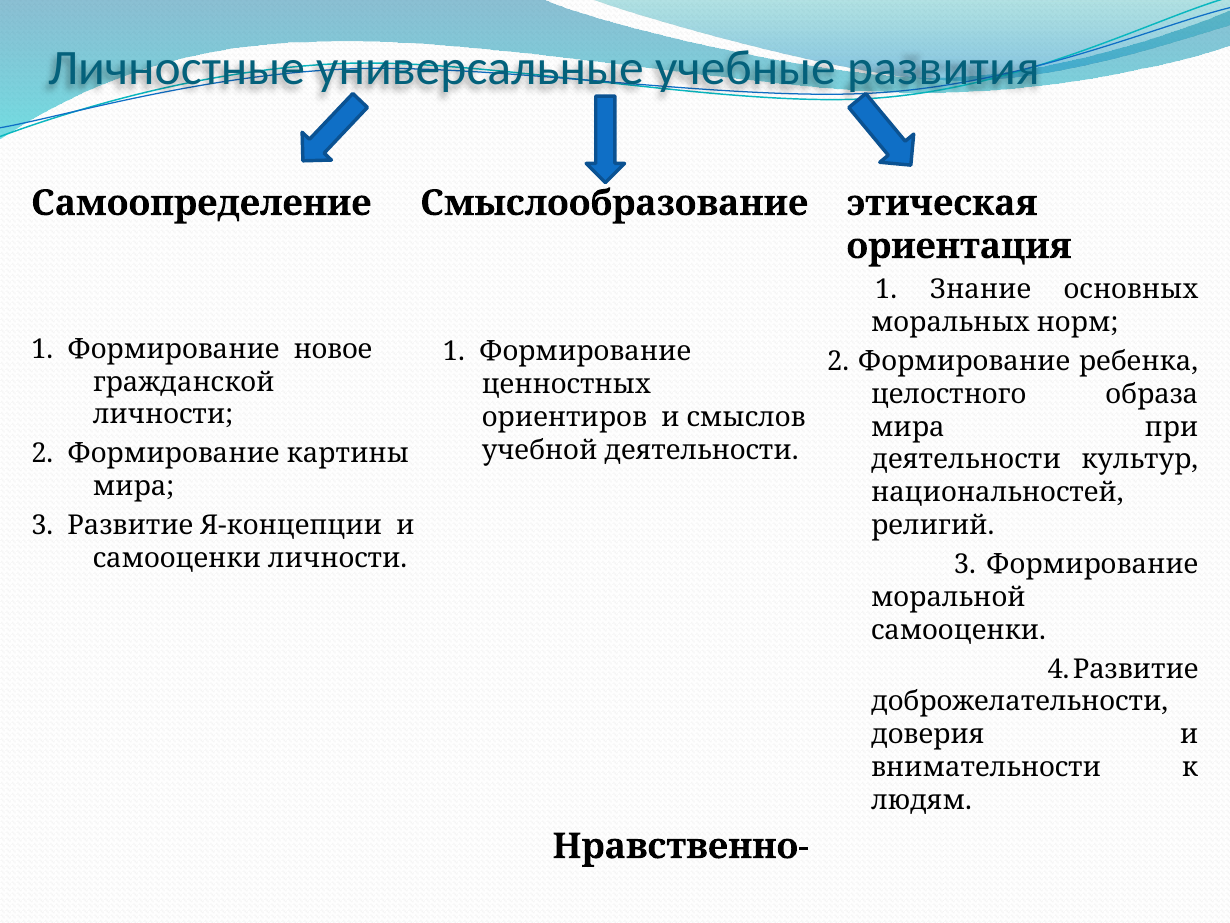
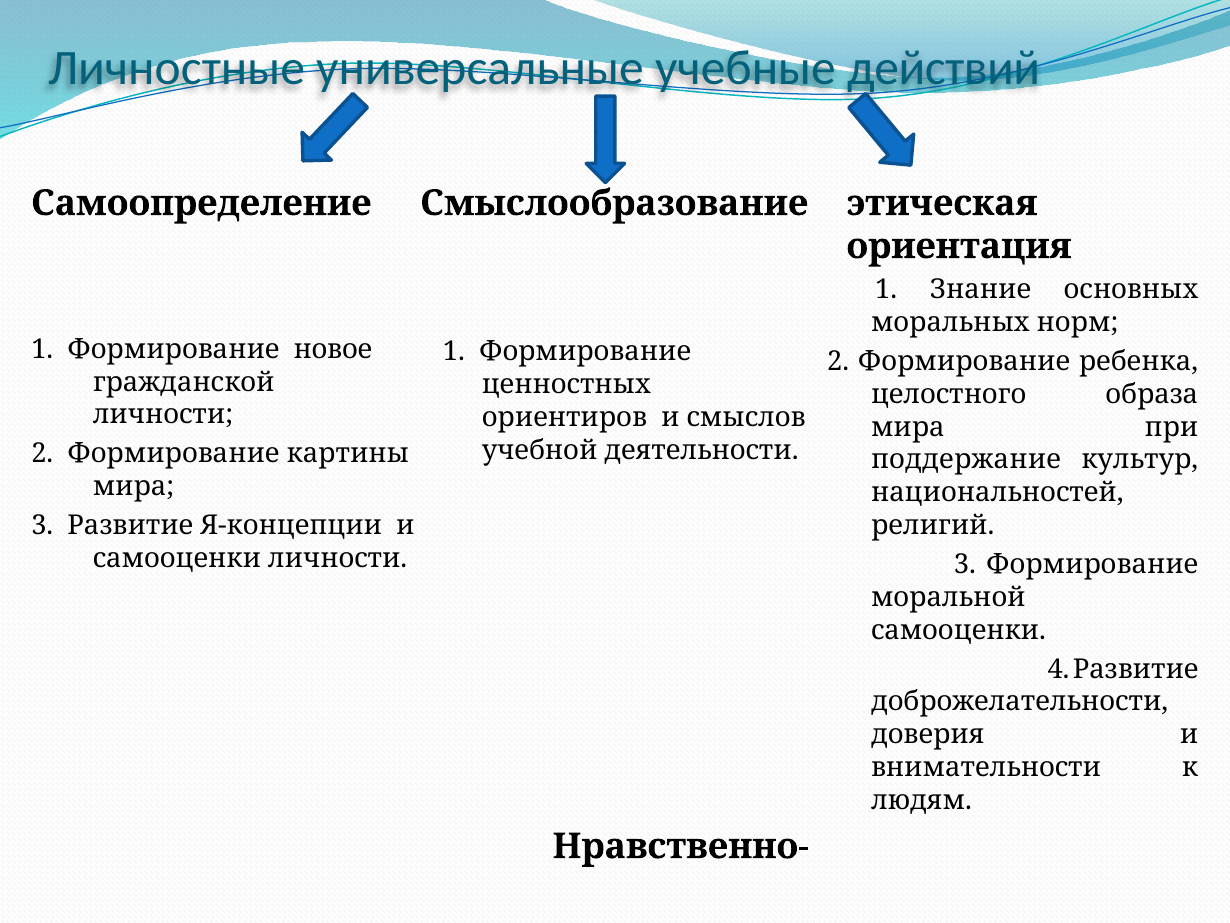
развития: развития -> действий
деятельности at (966, 460): деятельности -> поддержание
